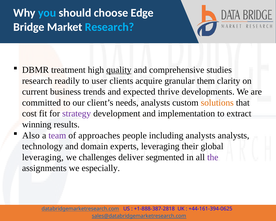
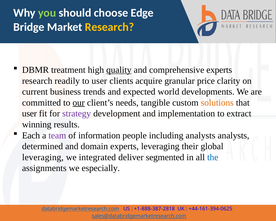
you colour: light blue -> light green
Research at (110, 27) colour: light blue -> yellow
comprehensive studies: studies -> experts
them: them -> price
thrive: thrive -> world
our underline: none -> present
needs analysts: analysts -> tangible
cost at (29, 113): cost -> user
Also: Also -> Each
approaches: approaches -> information
technology: technology -> determined
challenges: challenges -> integrated
the colour: purple -> blue
